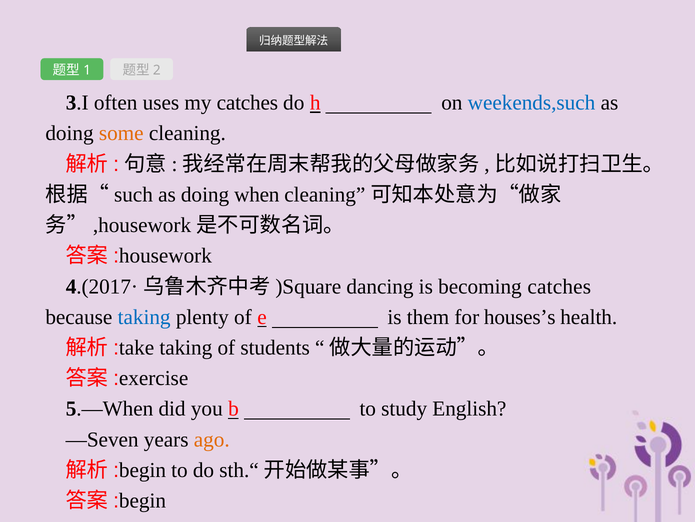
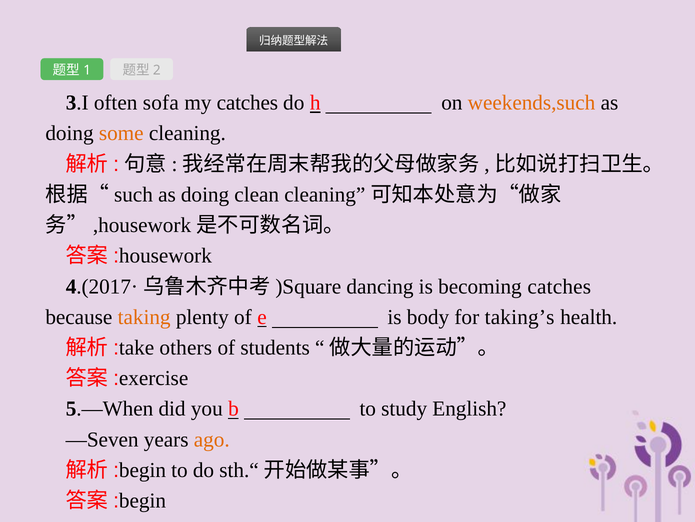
uses: uses -> sofa
weekends,such colour: blue -> orange
when: when -> clean
taking at (144, 317) colour: blue -> orange
them: them -> body
houses’s: houses’s -> taking’s
taking at (186, 347): taking -> others
